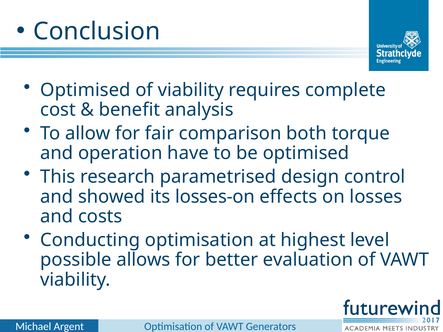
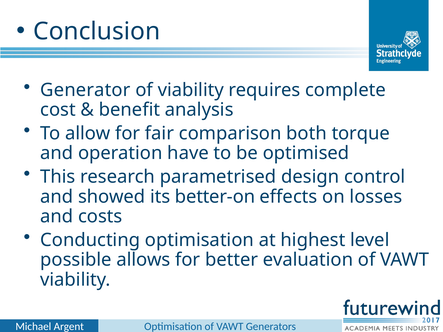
Optimised at (85, 90): Optimised -> Generator
losses-on: losses-on -> better-on
